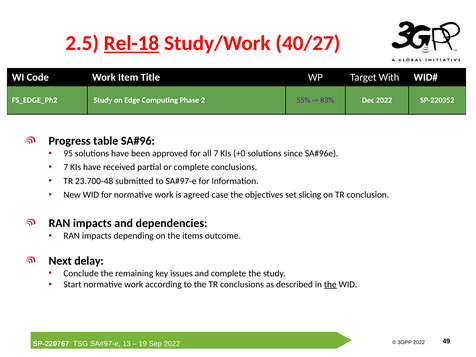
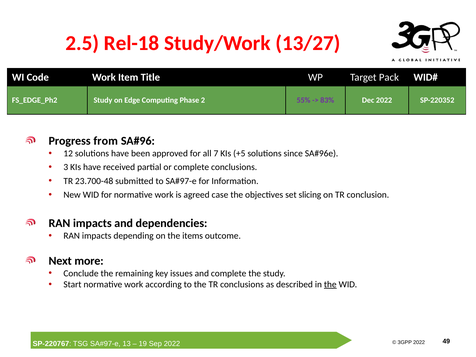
Rel-18 underline: present -> none
40/27: 40/27 -> 13/27
With: With -> Pack
table: table -> from
95: 95 -> 12
+0: +0 -> +5
7 at (66, 167): 7 -> 3
delay: delay -> more
